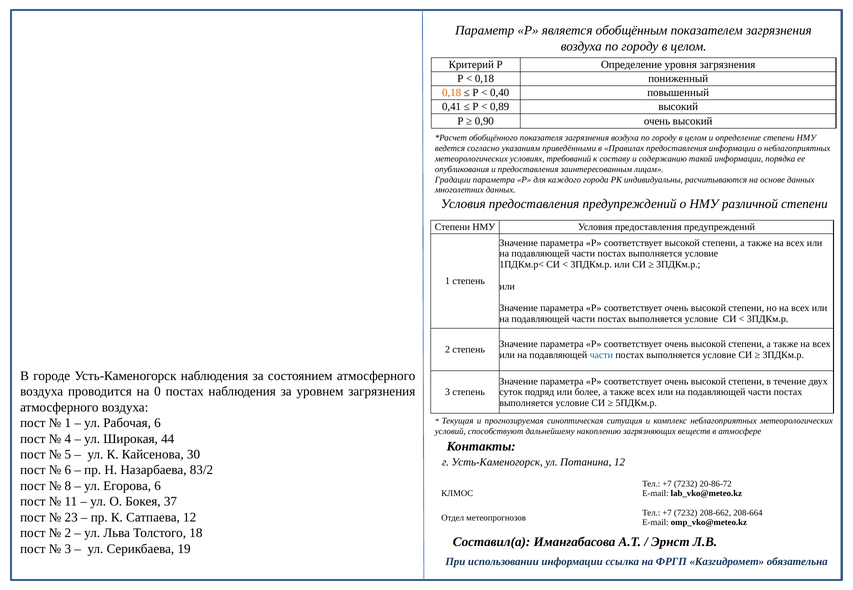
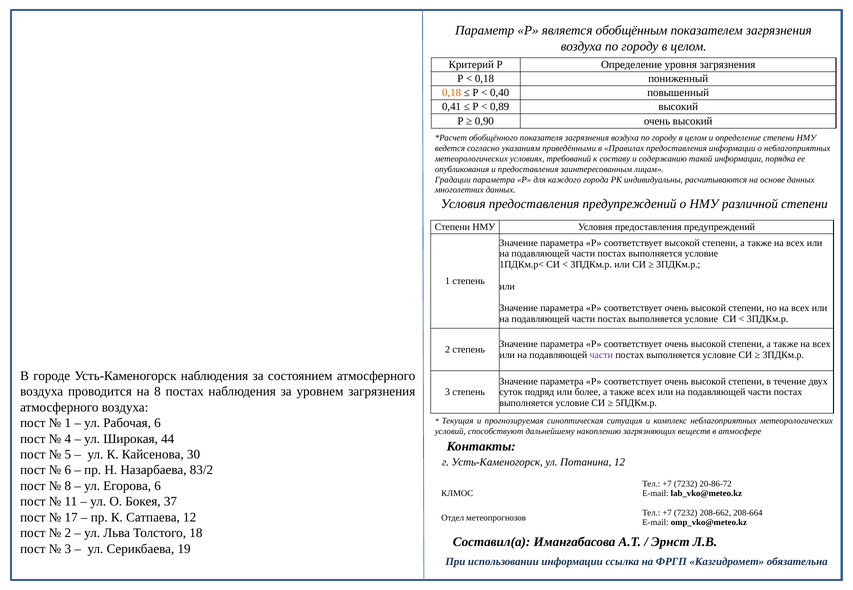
части at (601, 355) colour: blue -> purple
на 0: 0 -> 8
23: 23 -> 17
